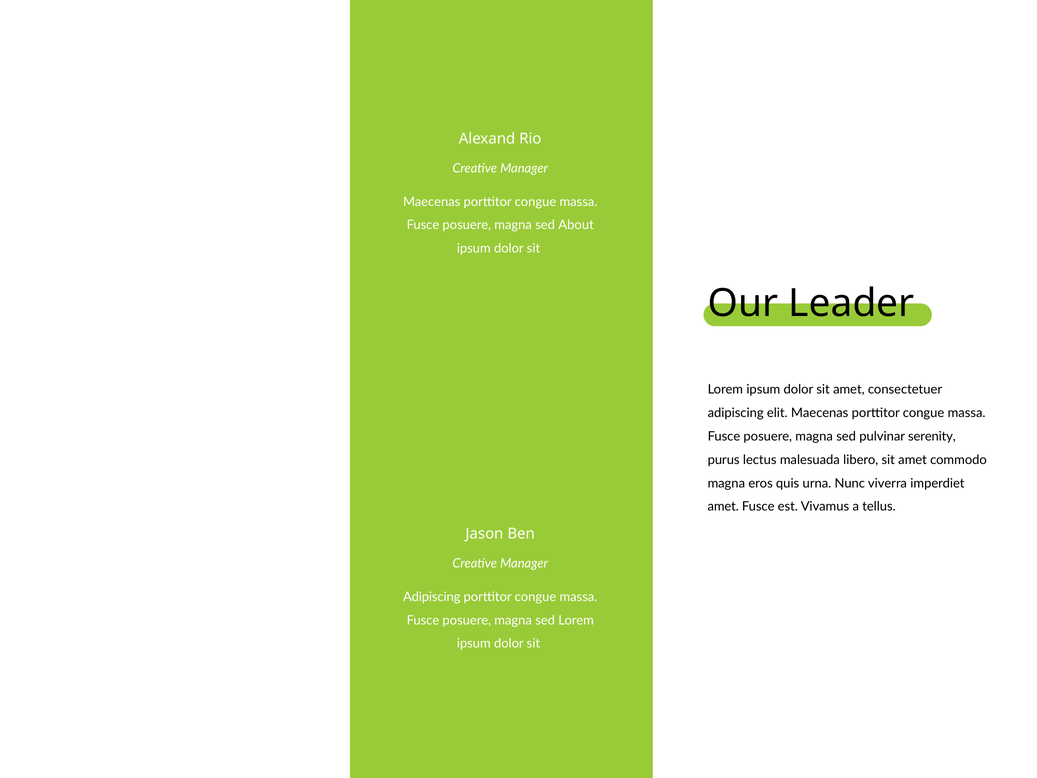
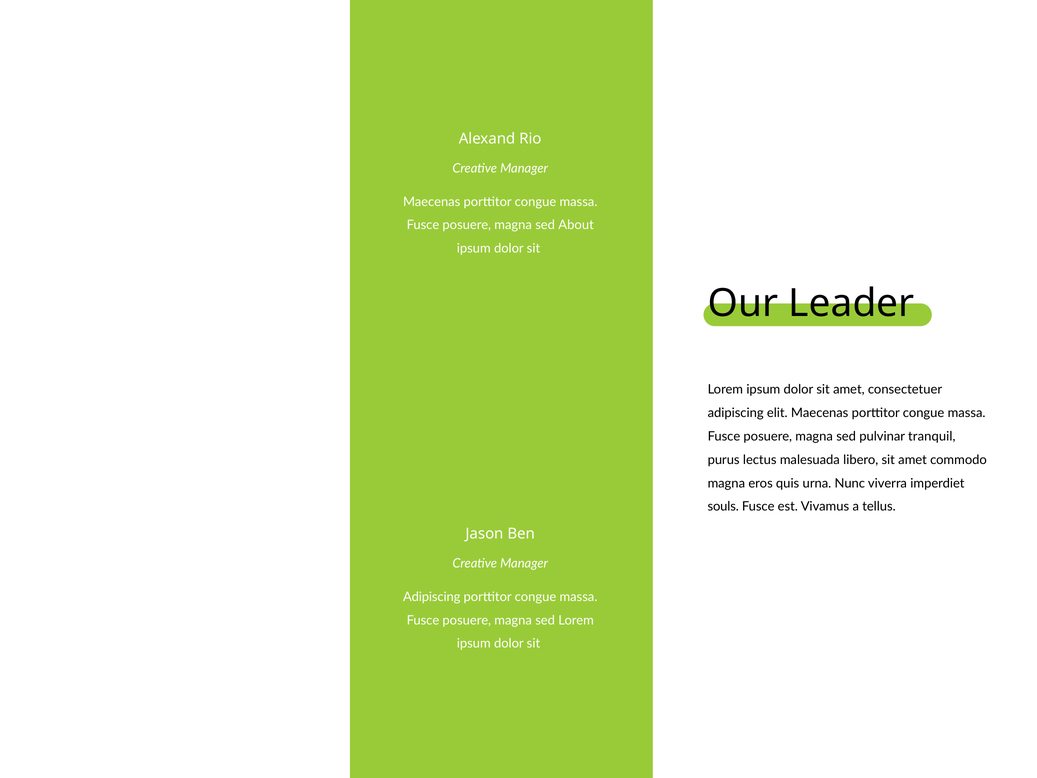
serenity: serenity -> tranquil
amet at (723, 507): amet -> souls
